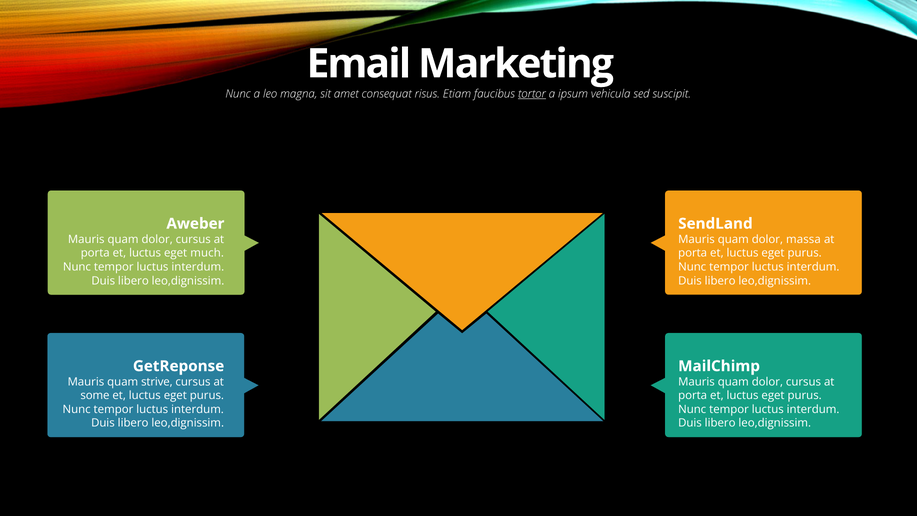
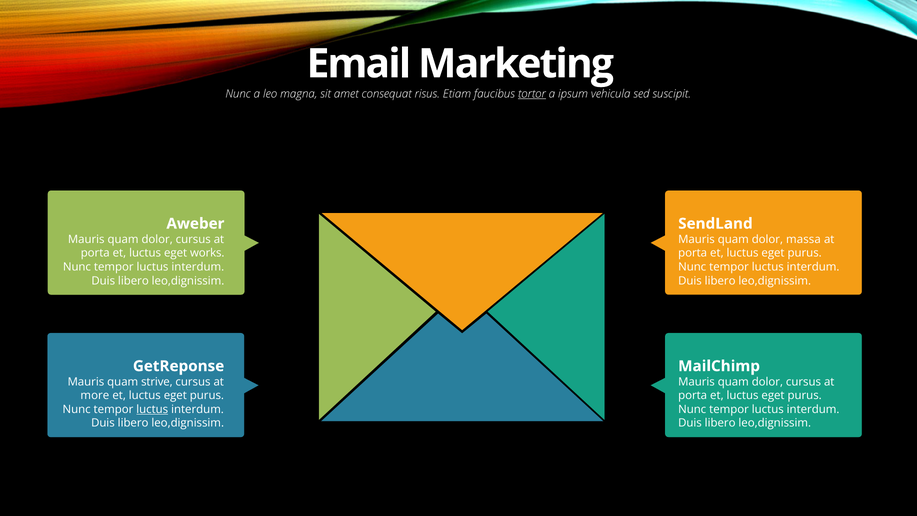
much: much -> works
some: some -> more
luctus at (152, 409) underline: none -> present
